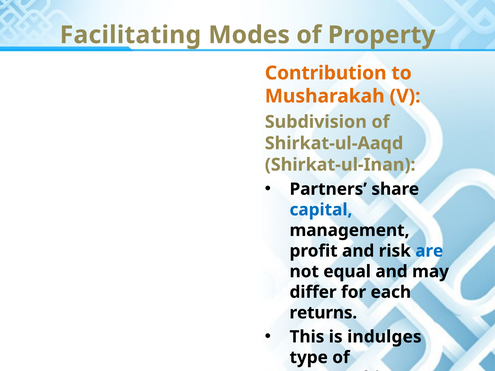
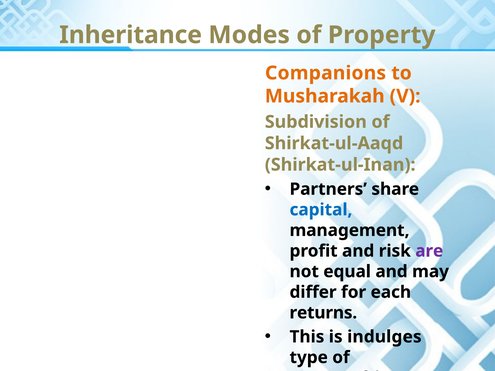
Facilitating: Facilitating -> Inheritance
Contribution: Contribution -> Companions
are colour: blue -> purple
